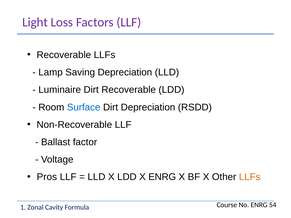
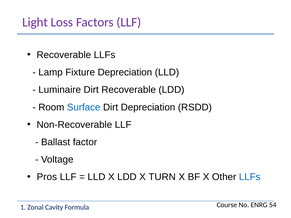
Saving: Saving -> Fixture
X ENRG: ENRG -> TURN
LLFs at (250, 177) colour: orange -> blue
